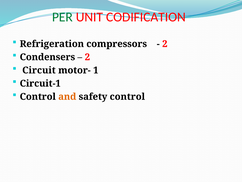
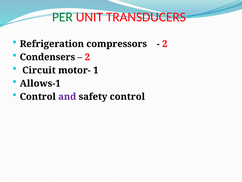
CODIFICATION: CODIFICATION -> TRANSDUCERS
Circuit-1: Circuit-1 -> Allows-1
and colour: orange -> purple
